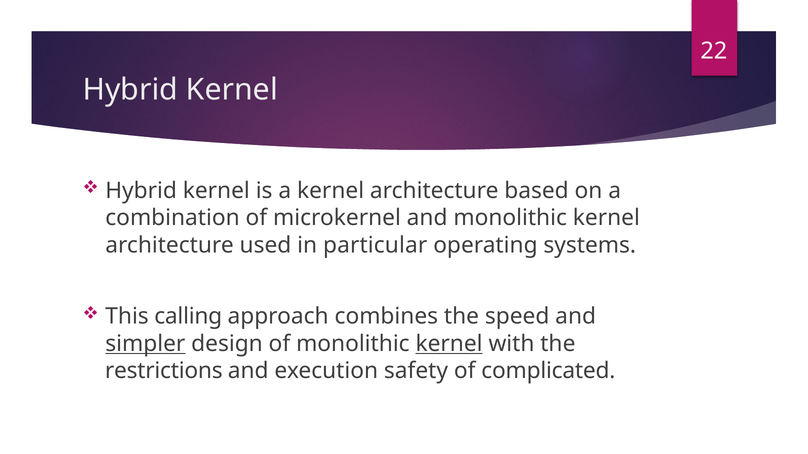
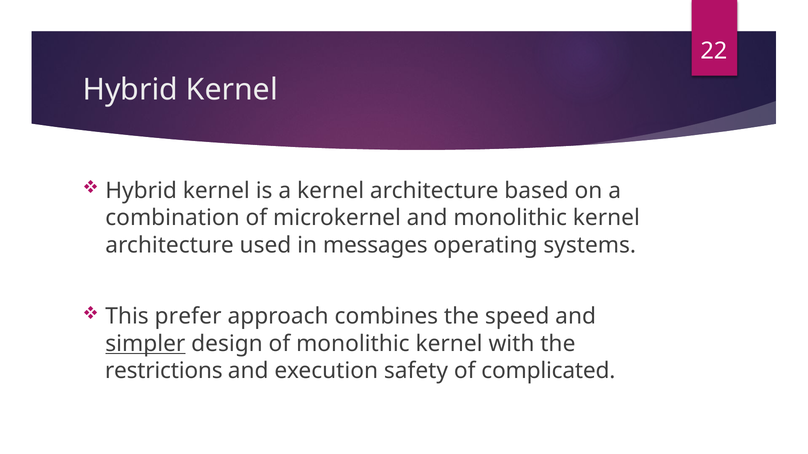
particular: particular -> messages
calling: calling -> prefer
kernel at (449, 344) underline: present -> none
